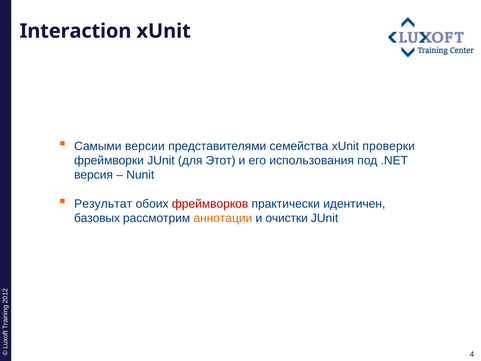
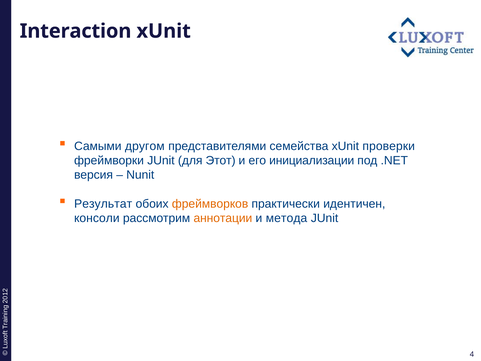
версии: версии -> другом
использования: использования -> инициализации
фреймворков colour: red -> orange
базовых: базовых -> консоли
очистки: очистки -> метода
